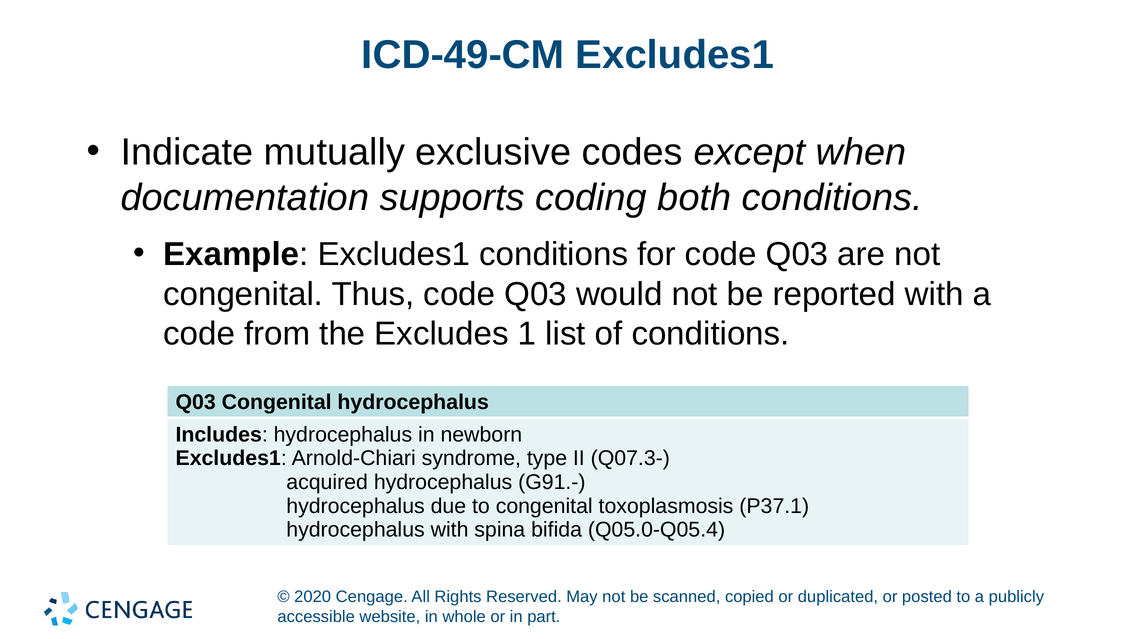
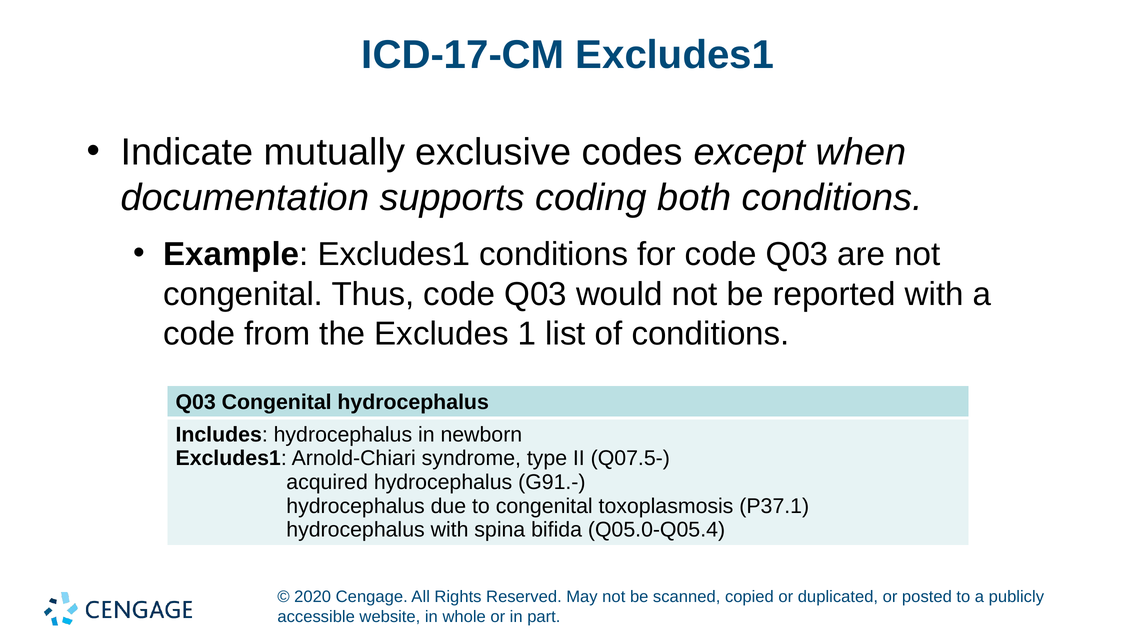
ICD-49-CM: ICD-49-CM -> ICD-17-CM
Q07.3-: Q07.3- -> Q07.5-
